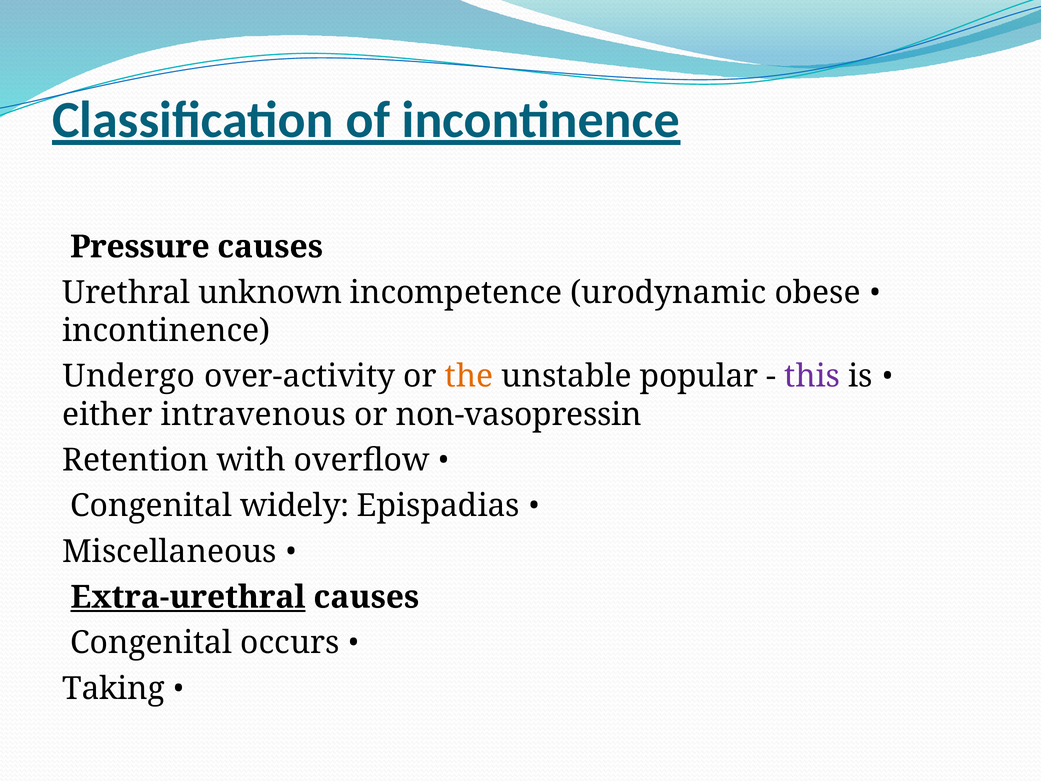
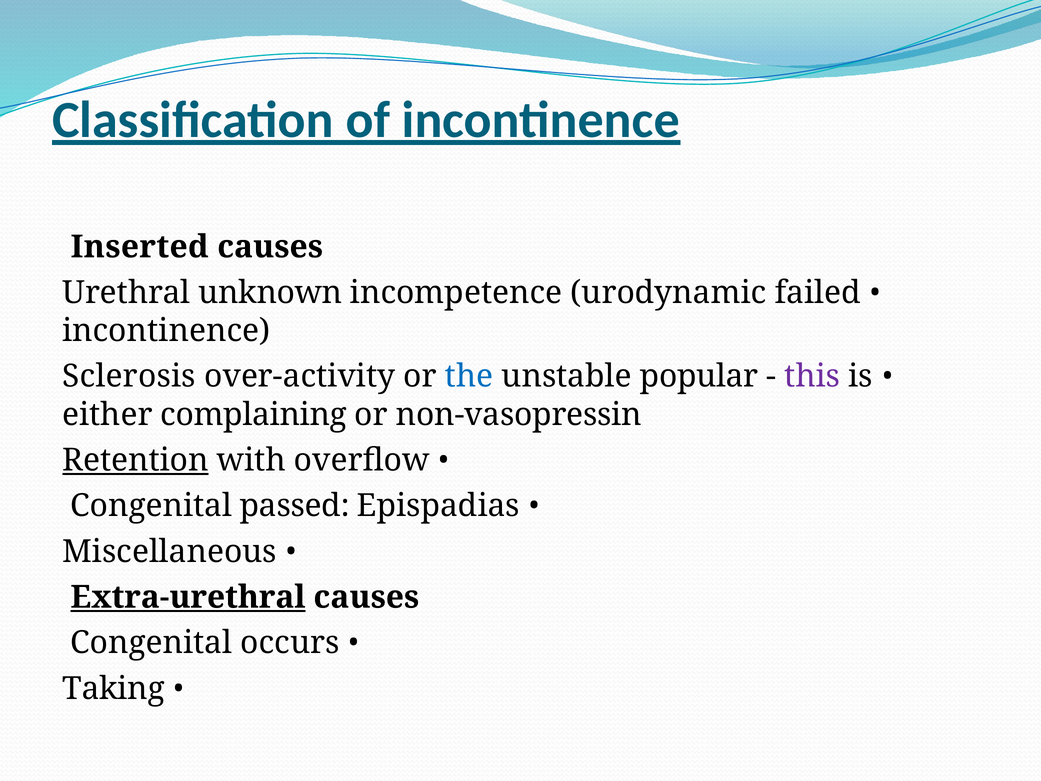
Pressure: Pressure -> Inserted
obese: obese -> failed
Undergo: Undergo -> Sclerosis
the colour: orange -> blue
intravenous: intravenous -> complaining
Retention underline: none -> present
widely: widely -> passed
